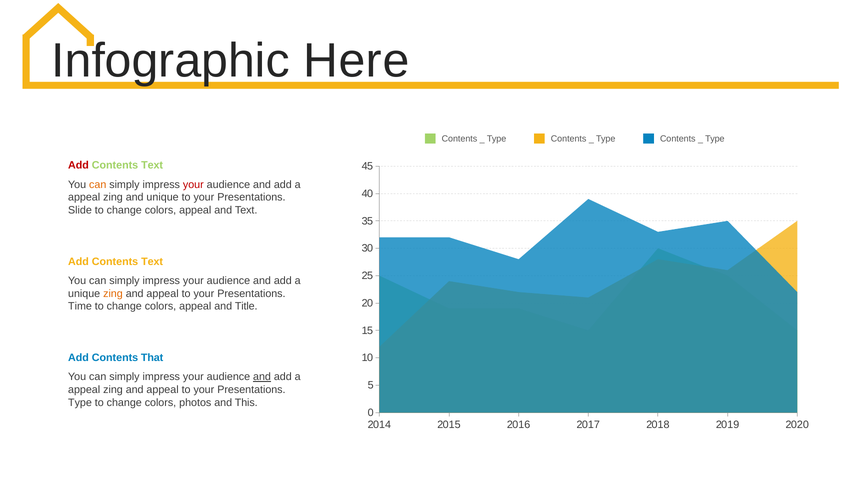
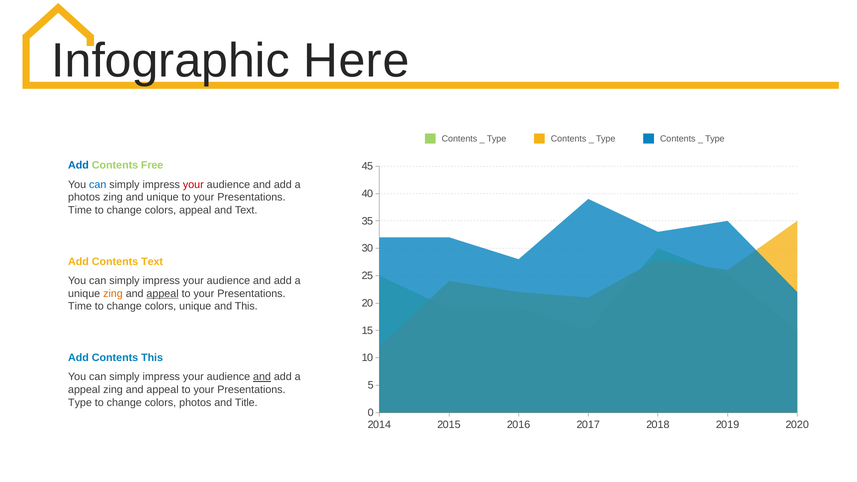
Add at (79, 165) colour: red -> blue
Text at (152, 165): Text -> Free
can at (98, 185) colour: orange -> blue
appeal at (84, 197): appeal -> photos
Slide at (80, 210): Slide -> Time
appeal at (163, 294) underline: none -> present
appeal at (195, 306): appeal -> unique
and Title: Title -> This
Contents That: That -> This
This: This -> Title
